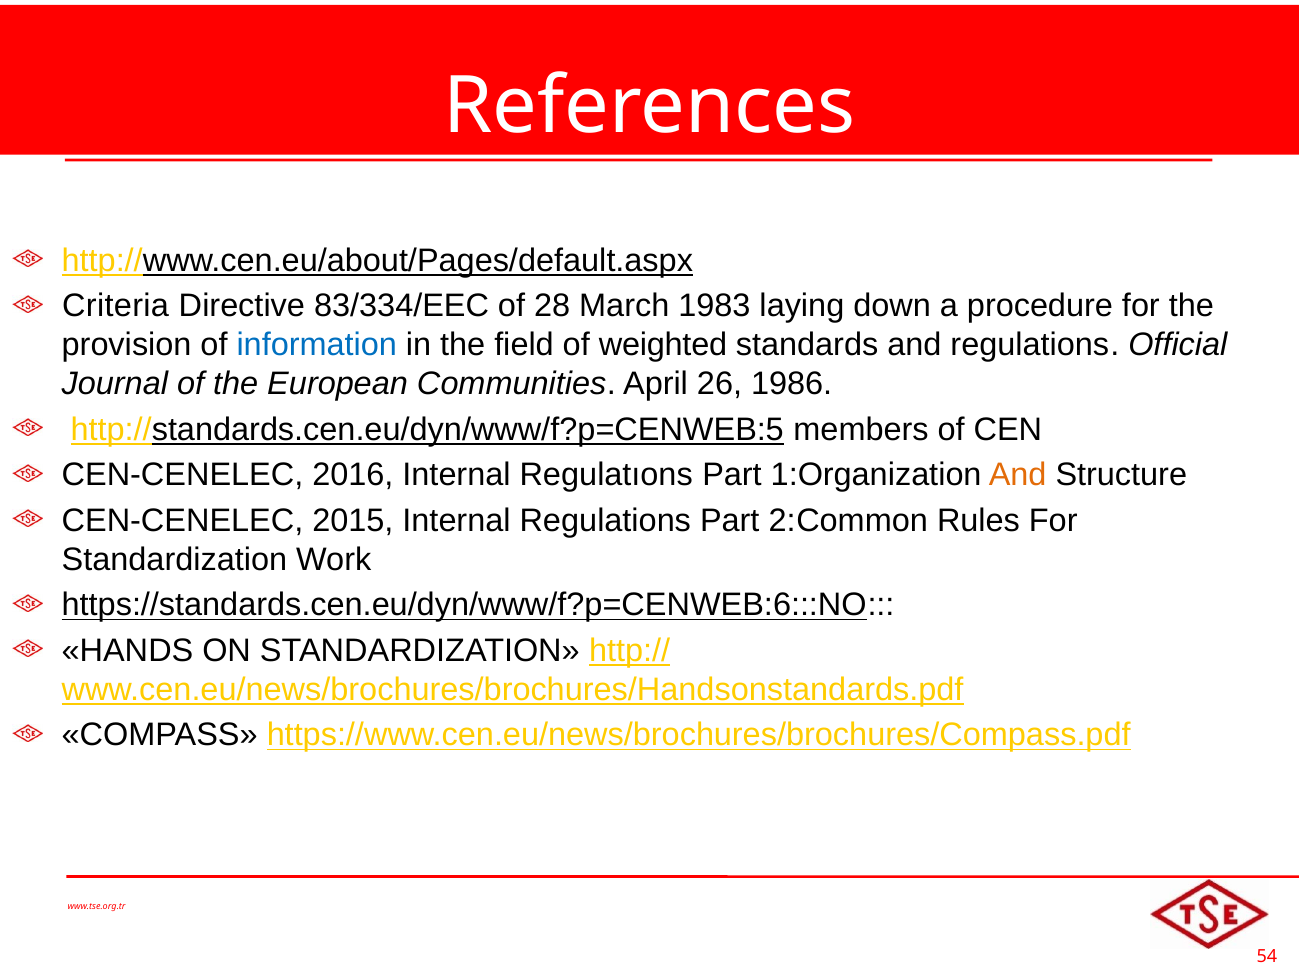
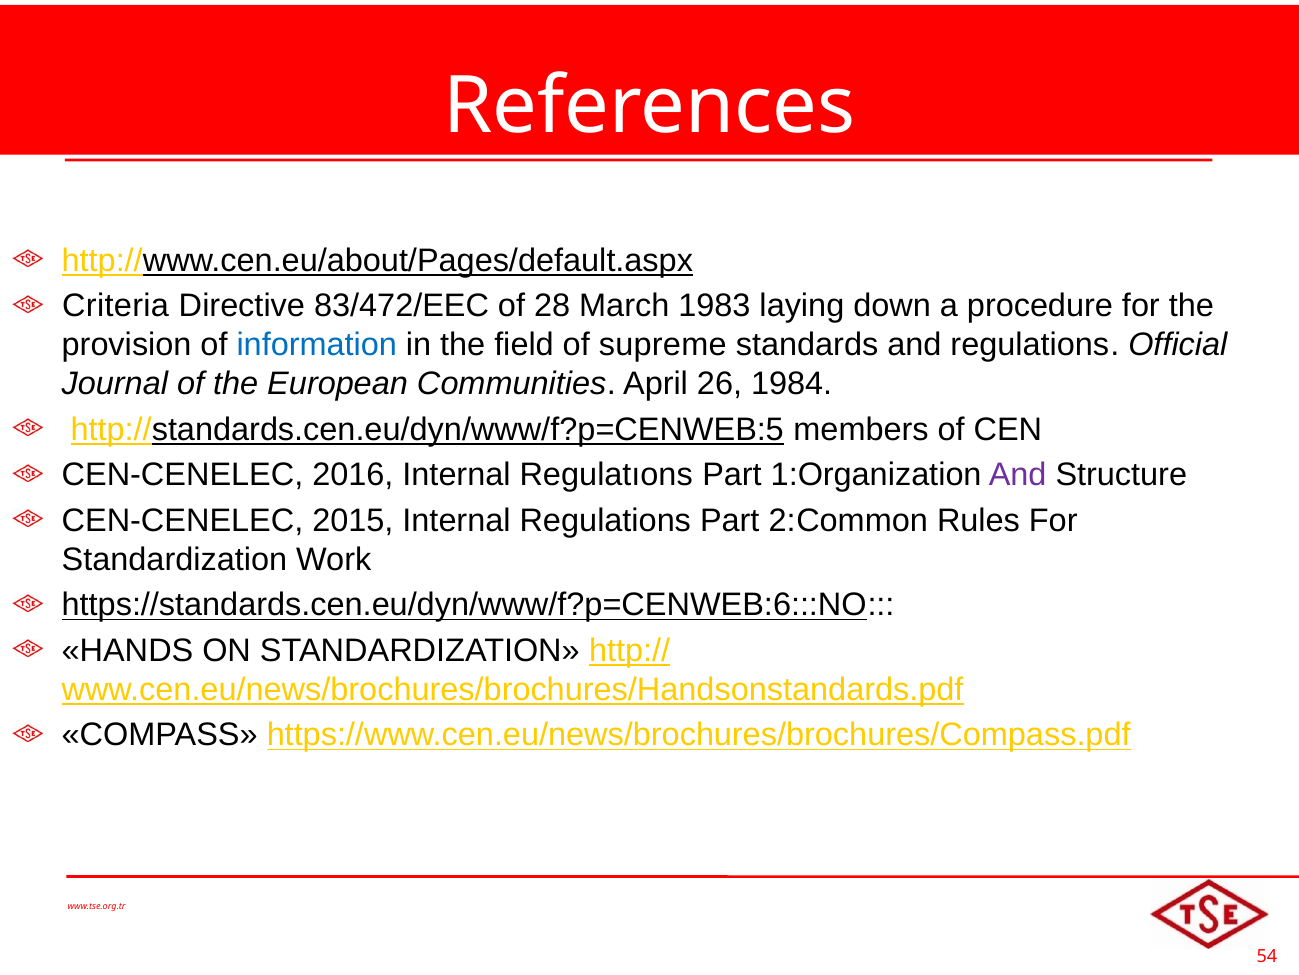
83/334/EEC: 83/334/EEC -> 83/472/EEC
weighted: weighted -> supreme
1986: 1986 -> 1984
And at (1018, 475) colour: orange -> purple
